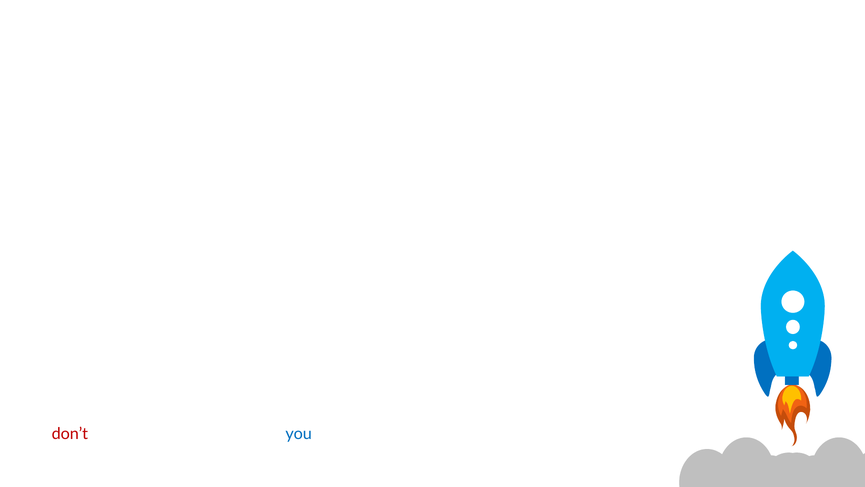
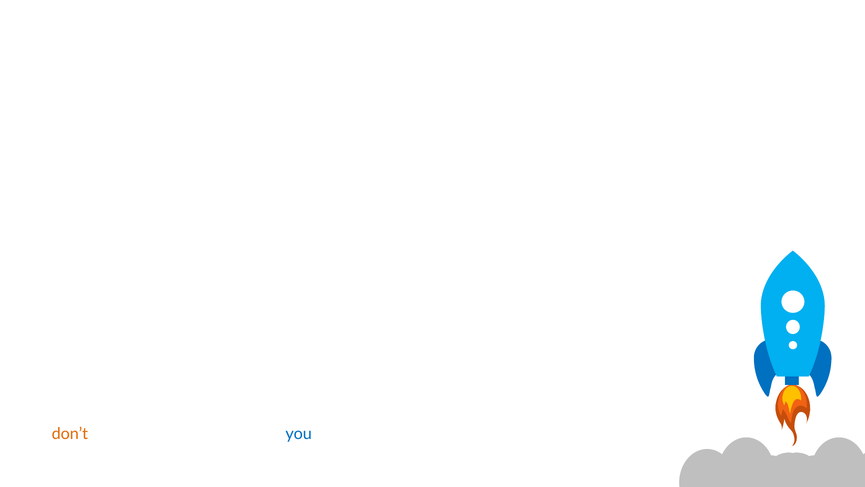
don’t colour: red -> orange
